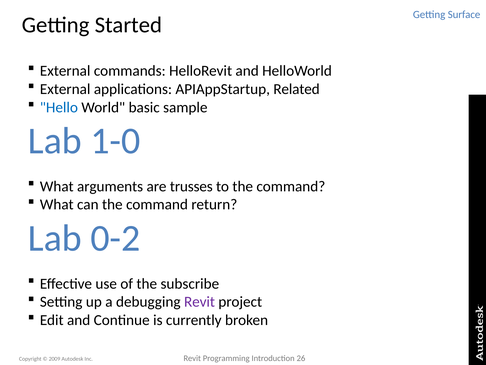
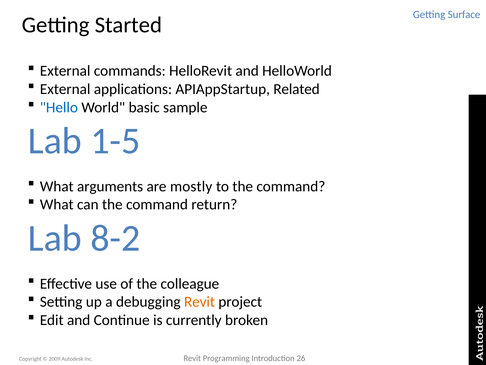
1-0: 1-0 -> 1-5
trusses: trusses -> mostly
0-2: 0-2 -> 8-2
subscribe: subscribe -> colleague
Revit at (200, 302) colour: purple -> orange
